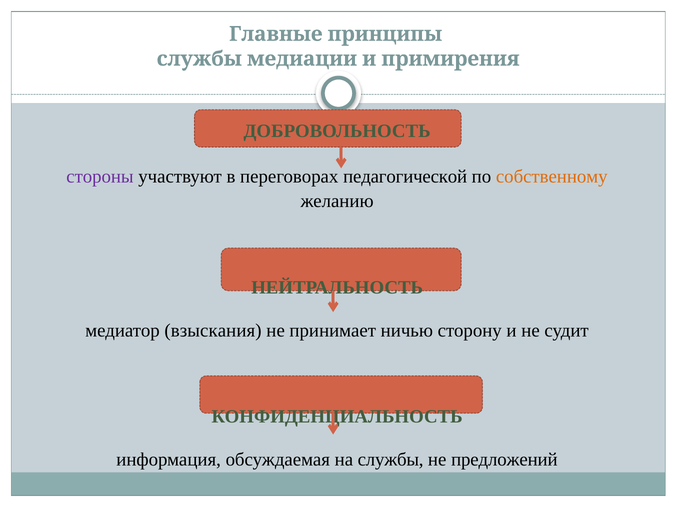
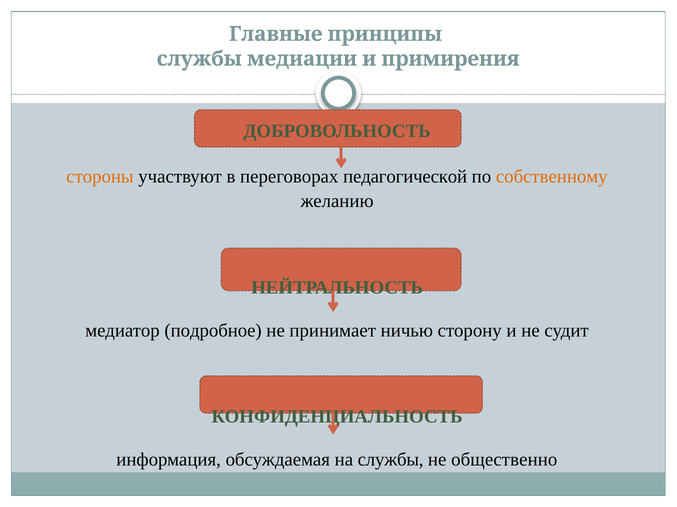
стороны colour: purple -> orange
взыскания: взыскания -> подробное
предложений: предложений -> общественно
